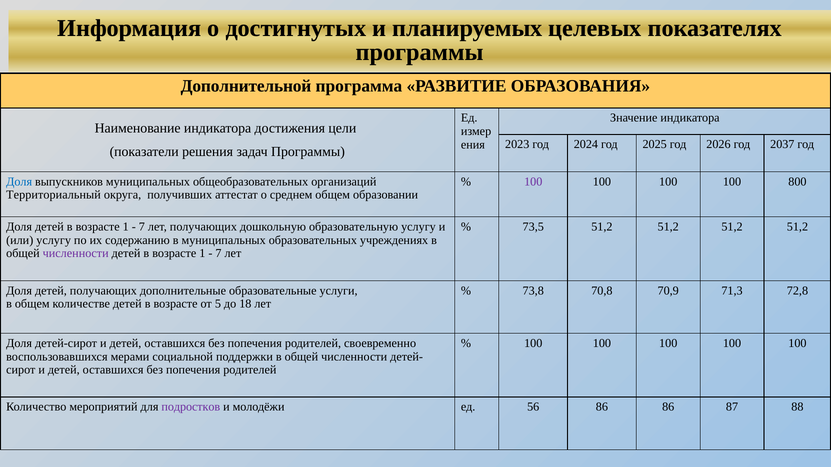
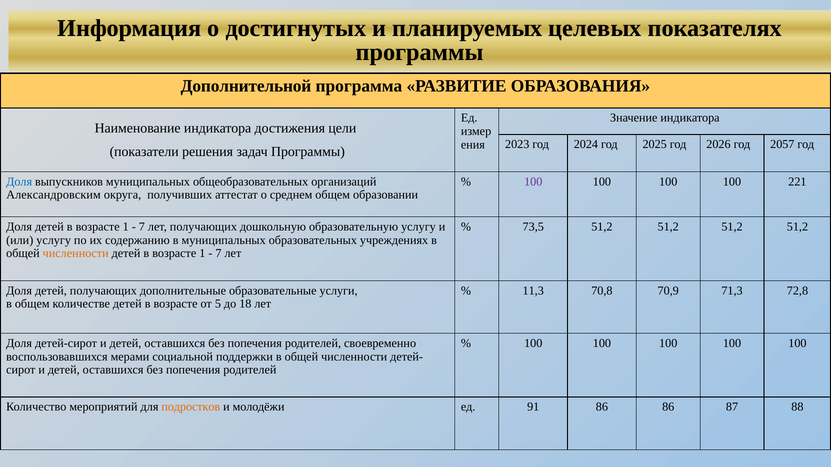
2037: 2037 -> 2057
800: 800 -> 221
Территориальный: Территориальный -> Александровским
численности at (76, 254) colour: purple -> orange
73,8: 73,8 -> 11,3
подростков colour: purple -> orange
56: 56 -> 91
